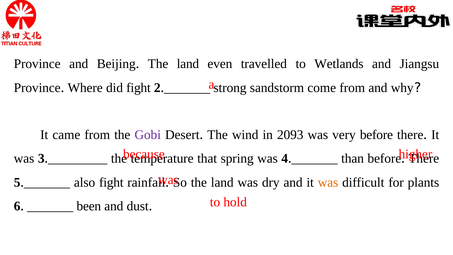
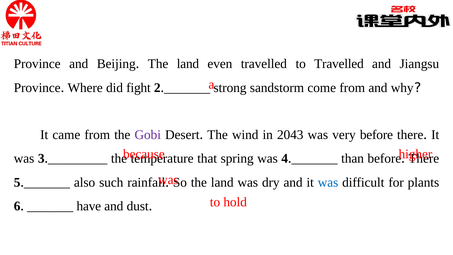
to Wetlands: Wetlands -> Travelled
2093: 2093 -> 2043
also fight: fight -> such
was at (328, 182) colour: orange -> blue
been: been -> have
